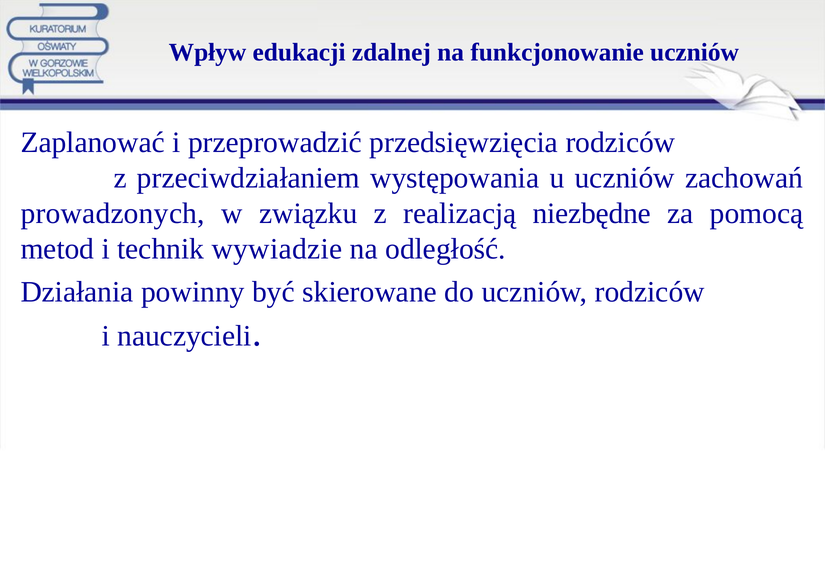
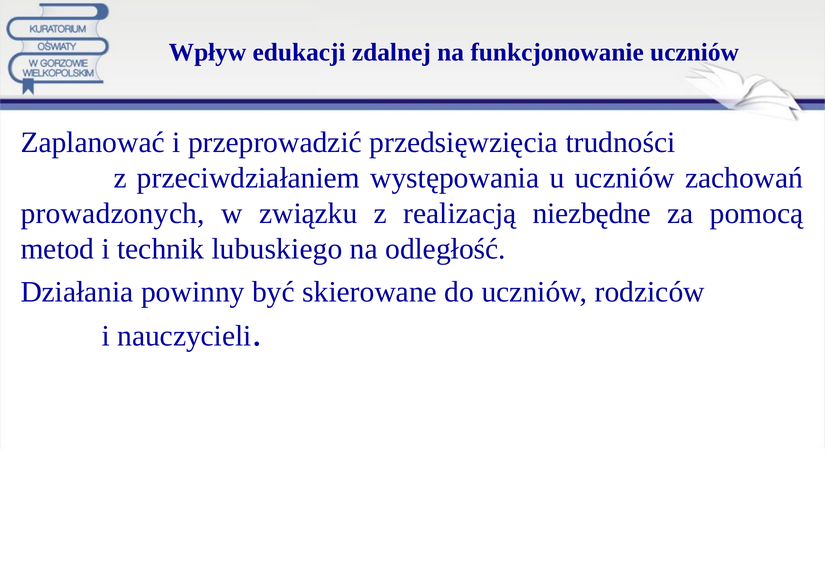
przedsięwzięcia rodziców: rodziców -> trudności
wywiadzie: wywiadzie -> lubuskiego
